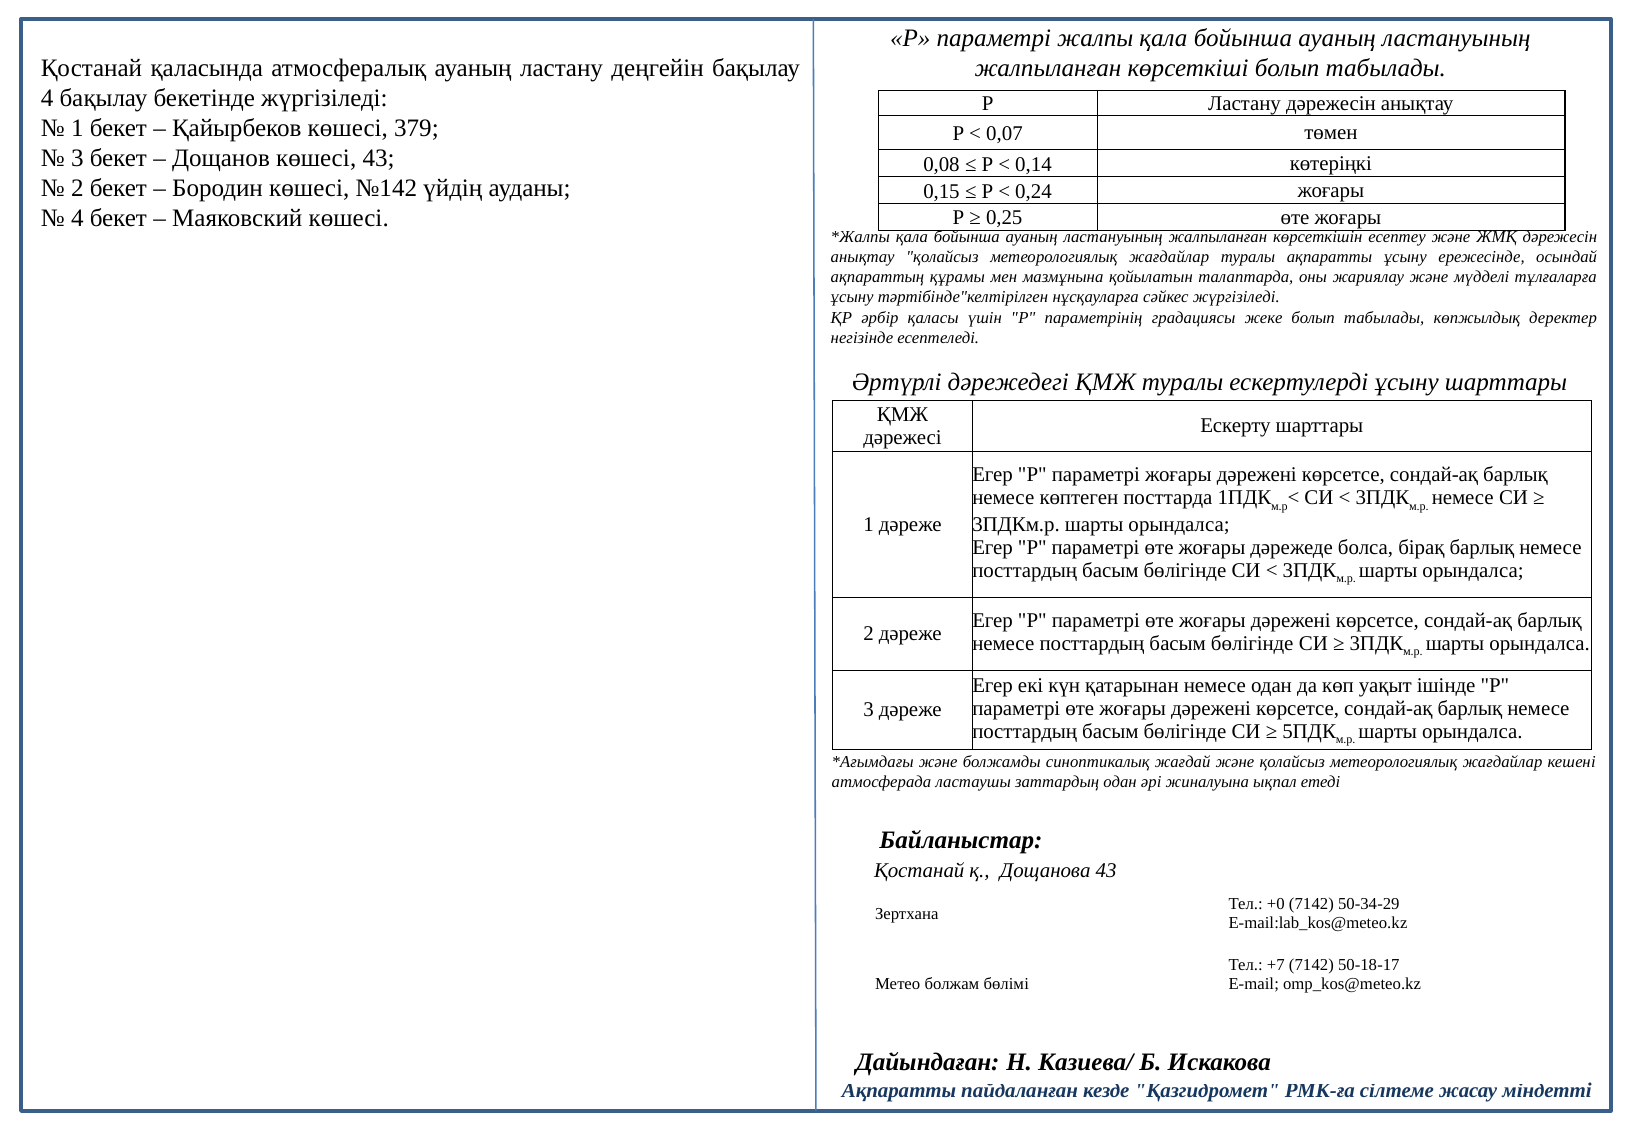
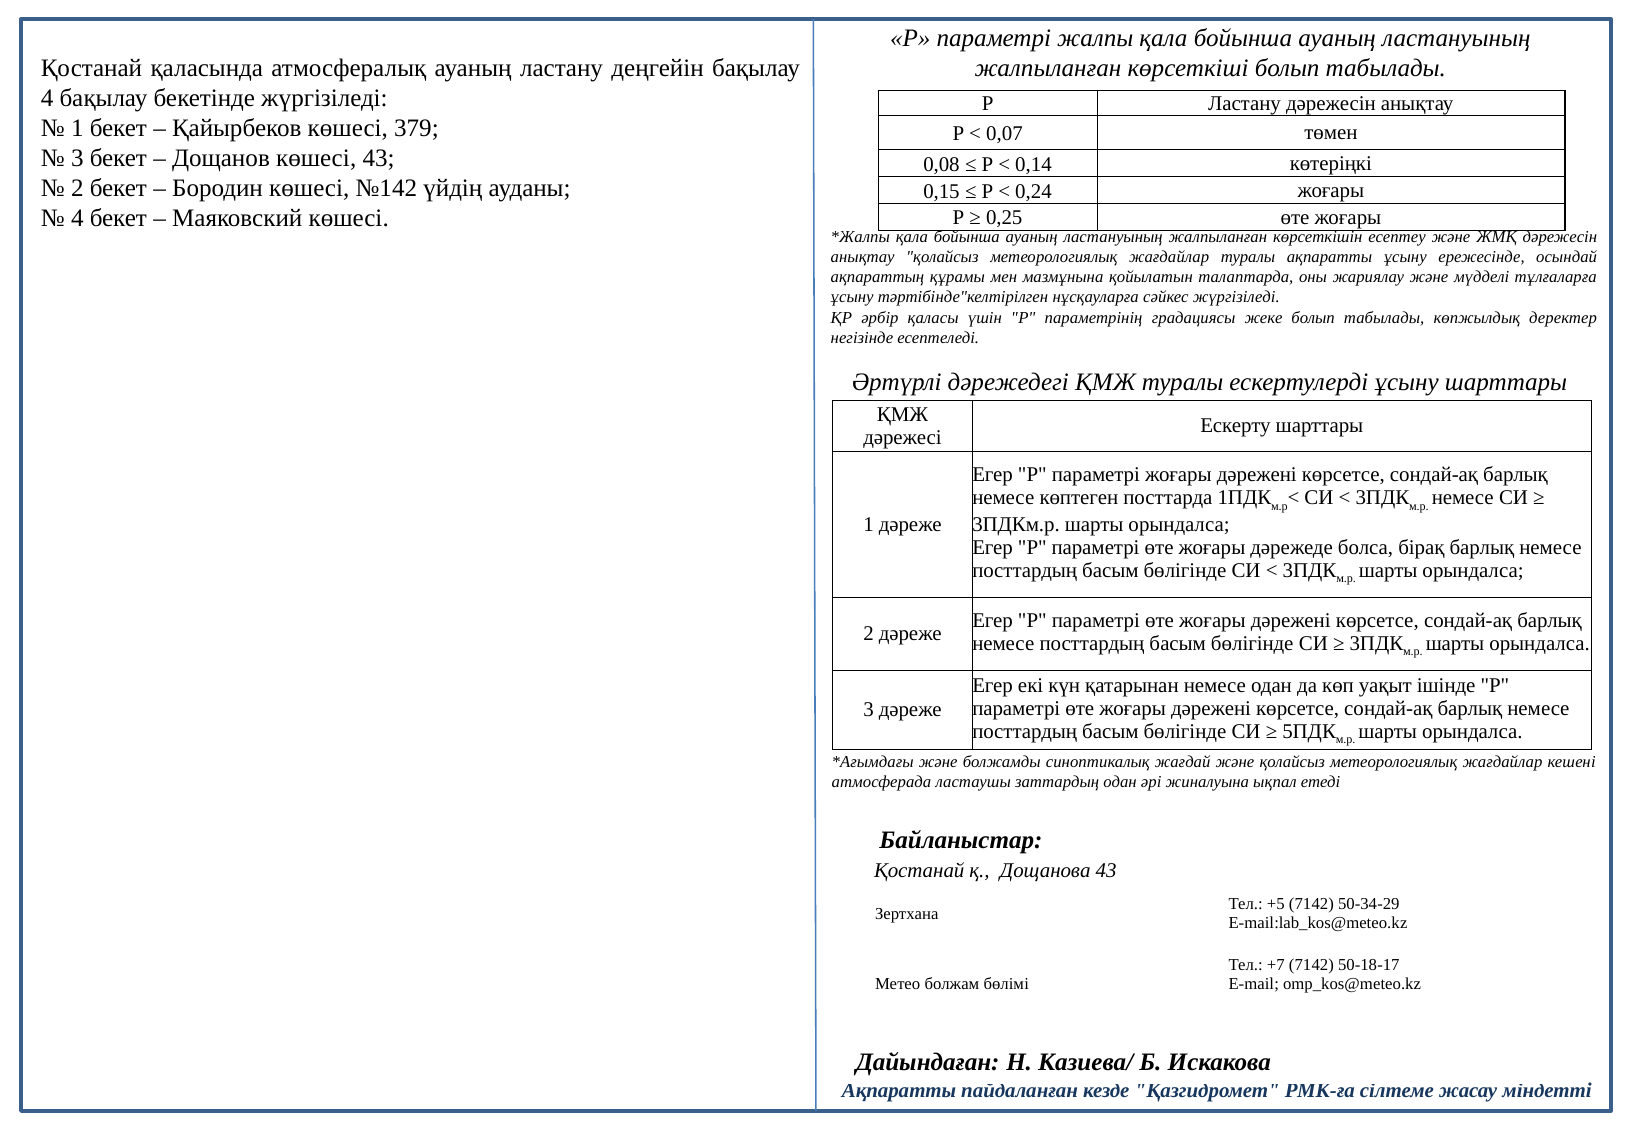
+0: +0 -> +5
